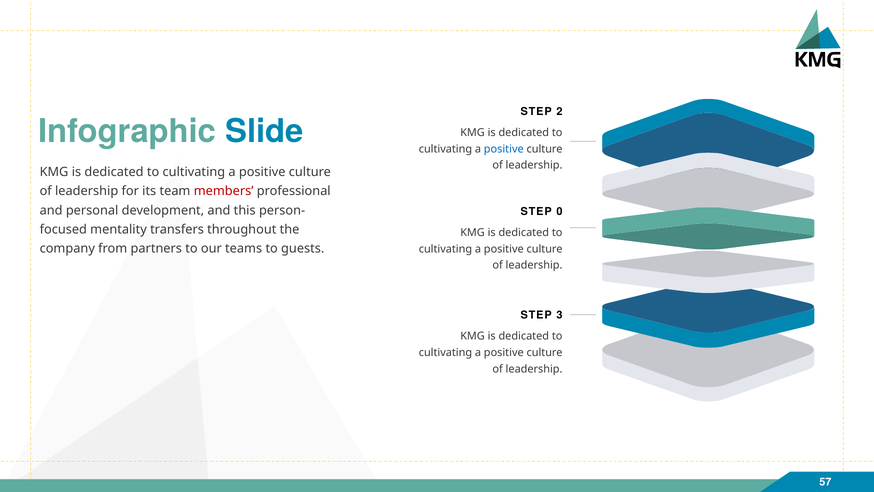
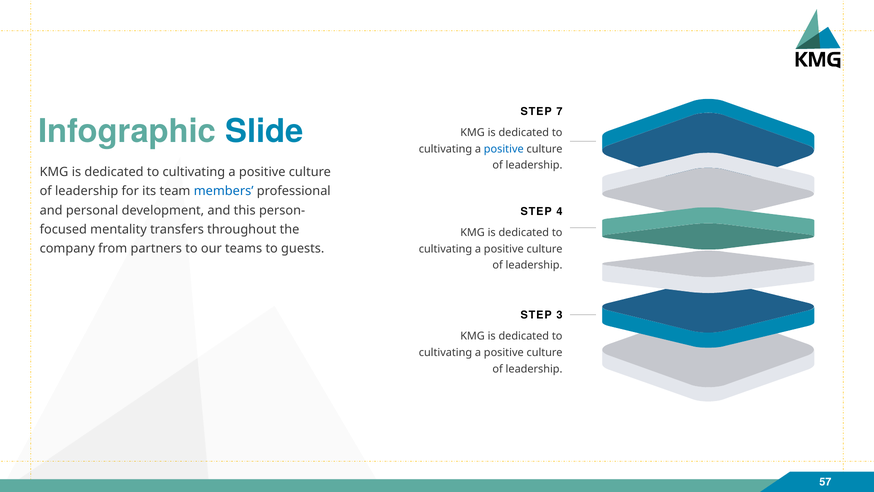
2: 2 -> 7
members colour: red -> blue
0: 0 -> 4
